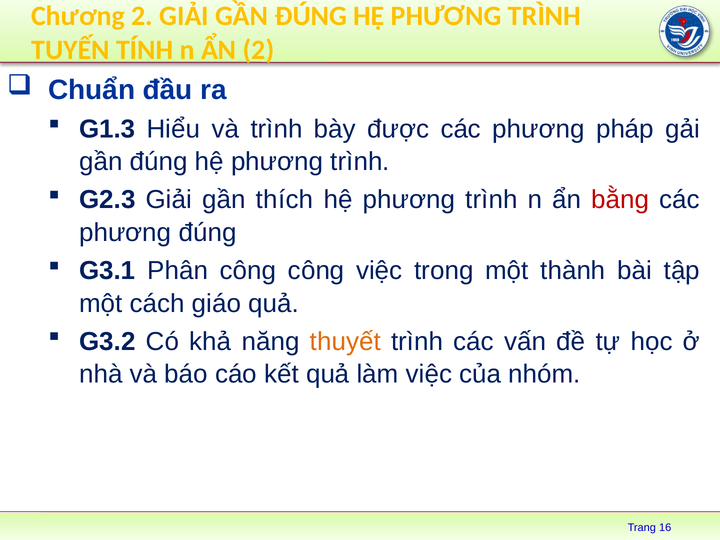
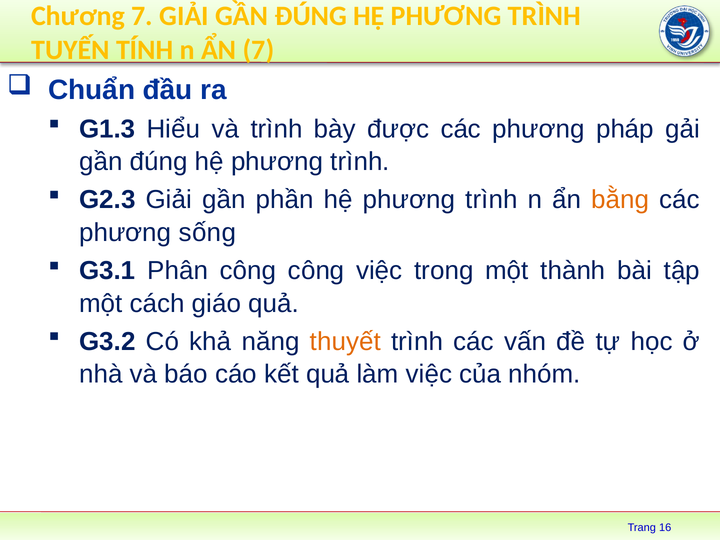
Chương 2: 2 -> 7
ẨN 2: 2 -> 7
thích: thích -> phần
bằng colour: red -> orange
phương đúng: đúng -> sống
